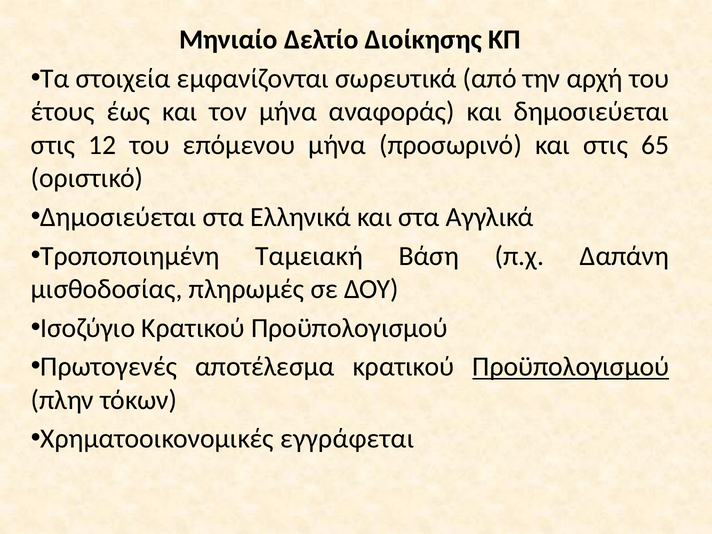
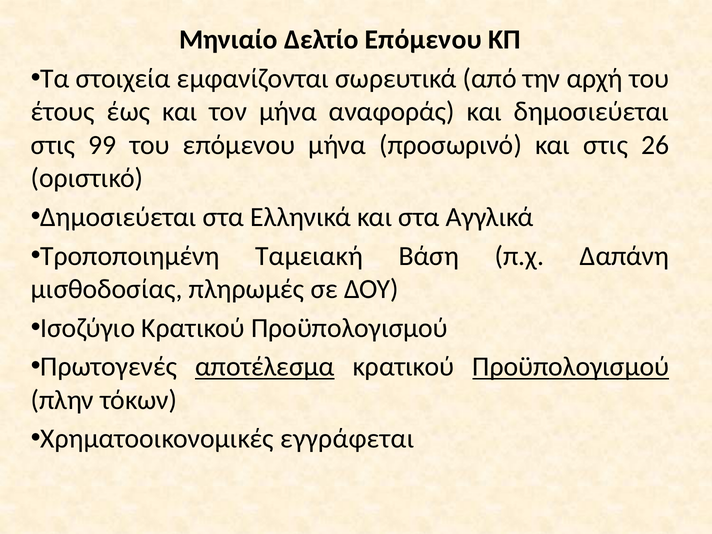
Δελτίο Διοίκησης: Διοίκησης -> Επόμενου
12: 12 -> 99
65: 65 -> 26
αποτέλεσμα underline: none -> present
